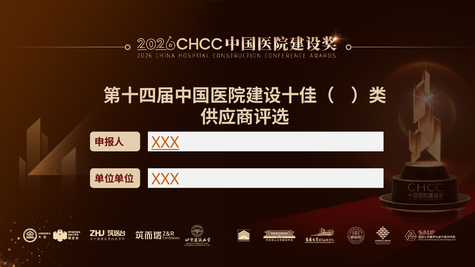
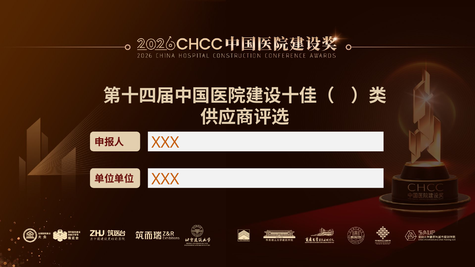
XXX at (165, 143) underline: present -> none
